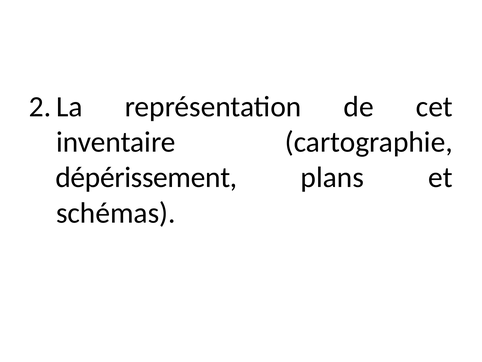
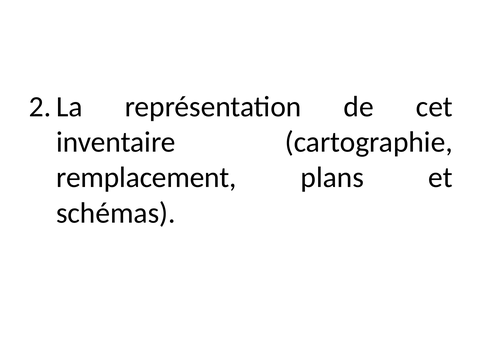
dépérissement: dépérissement -> remplacement
